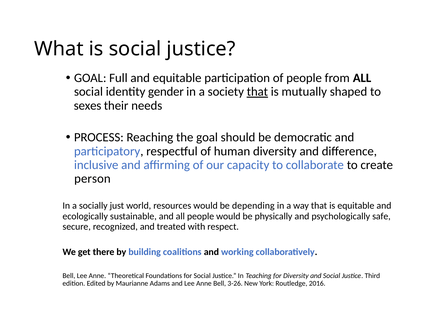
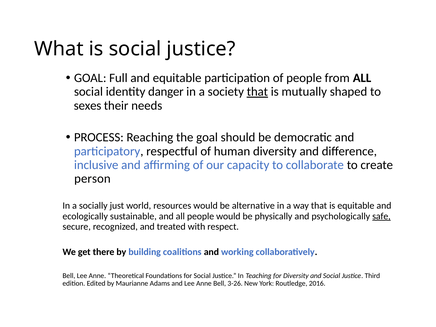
gender: gender -> danger
depending: depending -> alternative
safe underline: none -> present
